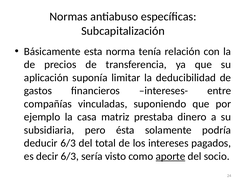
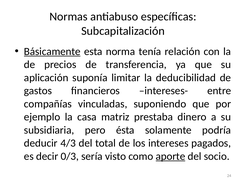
Básicamente underline: none -> present
deducir 6/3: 6/3 -> 4/3
decir 6/3: 6/3 -> 0/3
